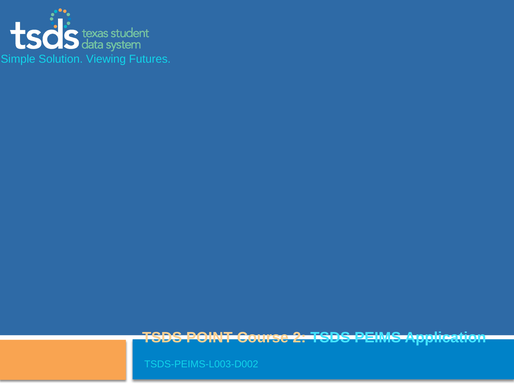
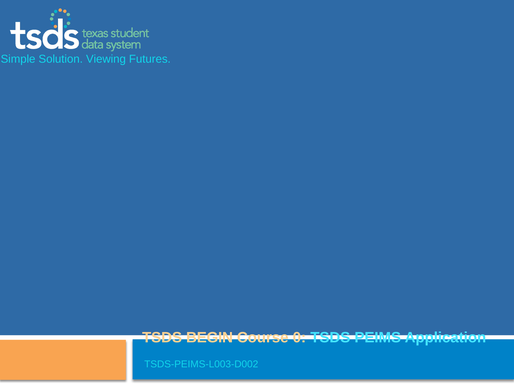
POINT: POINT -> BEGIN
2: 2 -> 0
